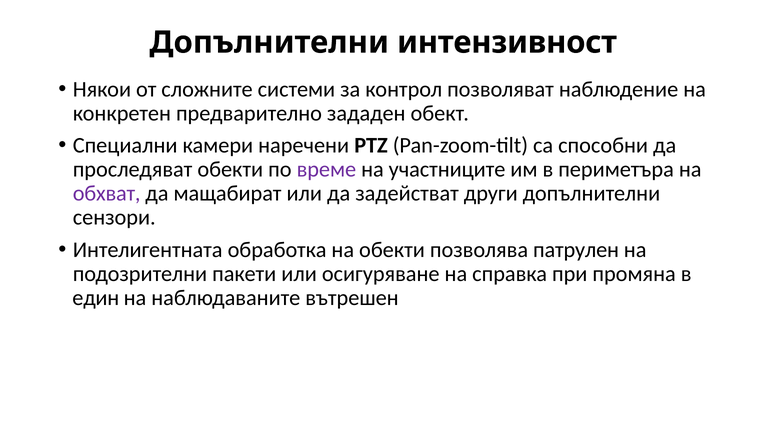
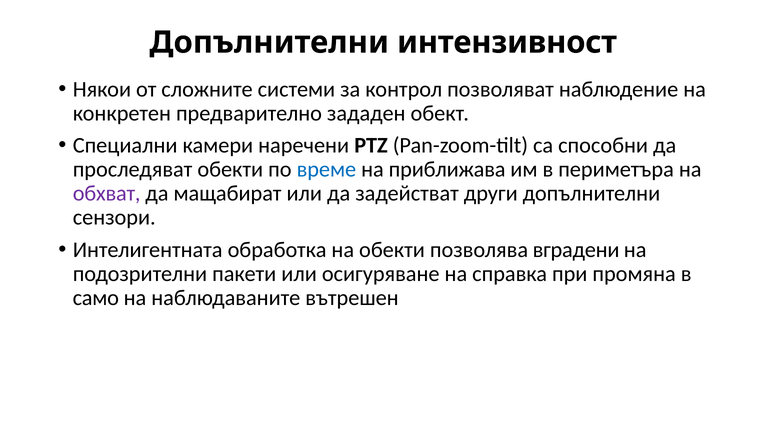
време colour: purple -> blue
участниците: участниците -> приближава
патрулен: патрулен -> вградени
един: един -> само
